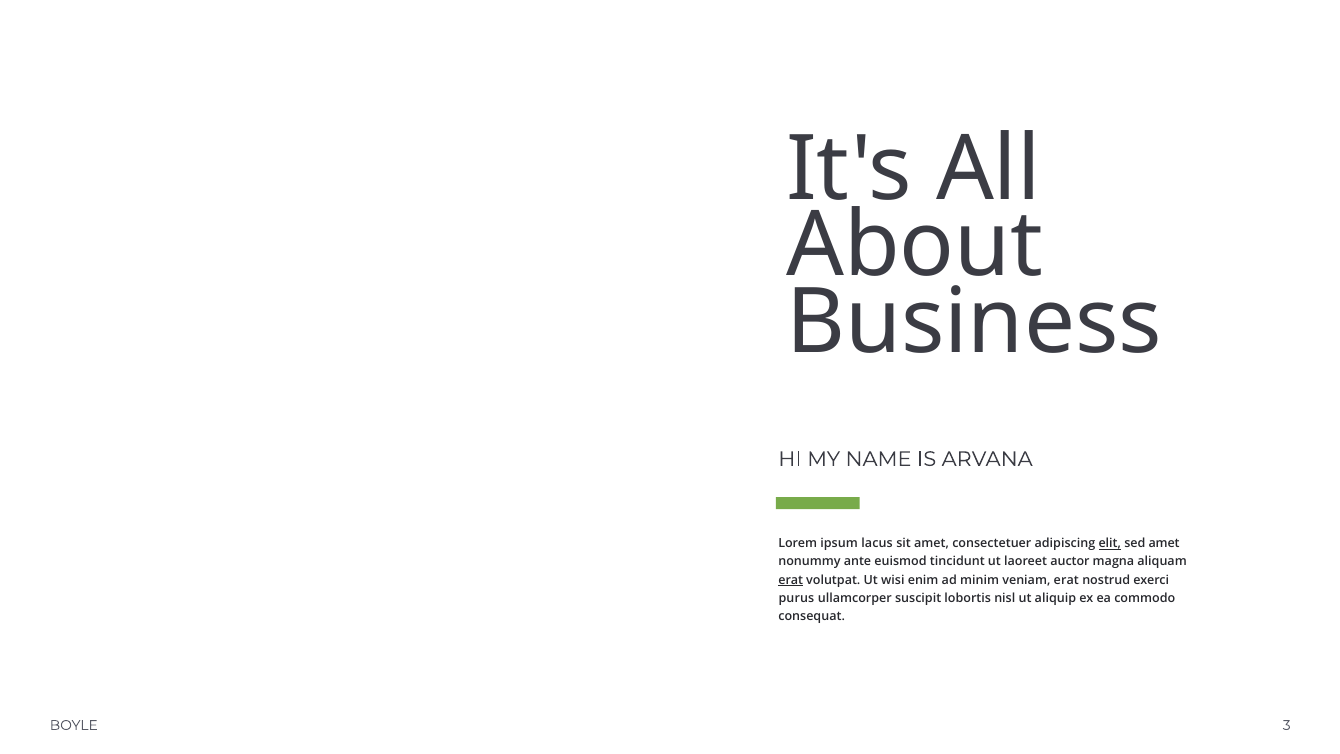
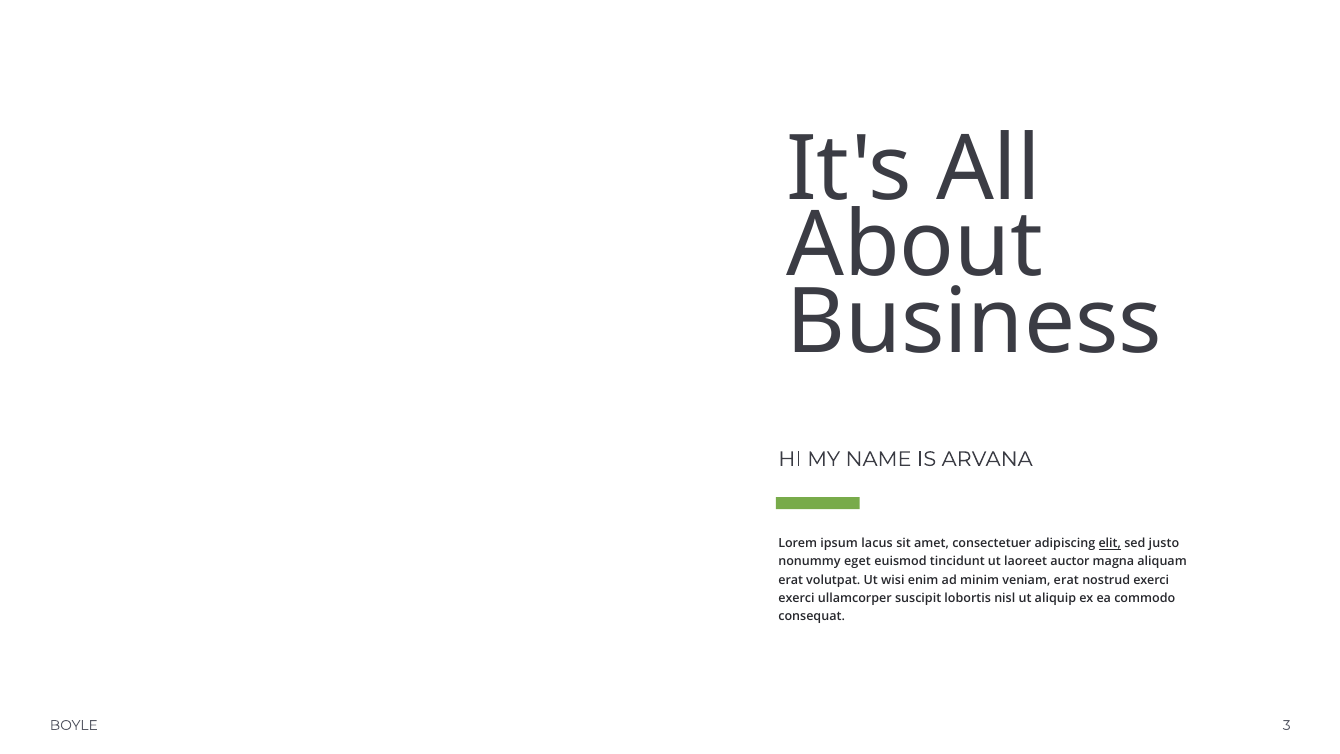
sed amet: amet -> justo
ante: ante -> eget
erat at (791, 580) underline: present -> none
purus at (796, 598): purus -> exerci
